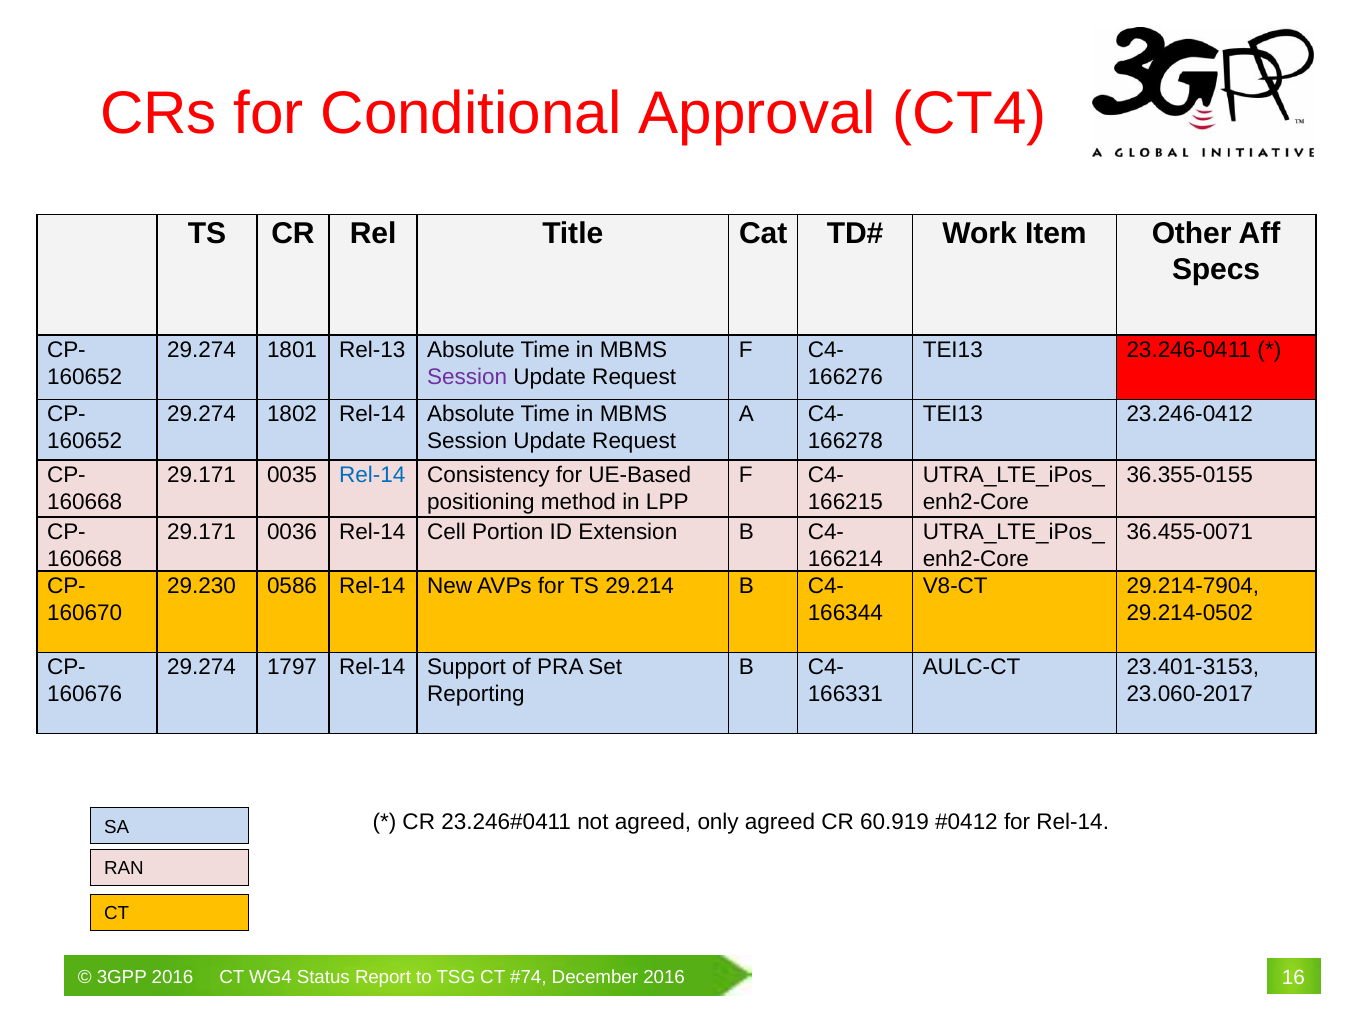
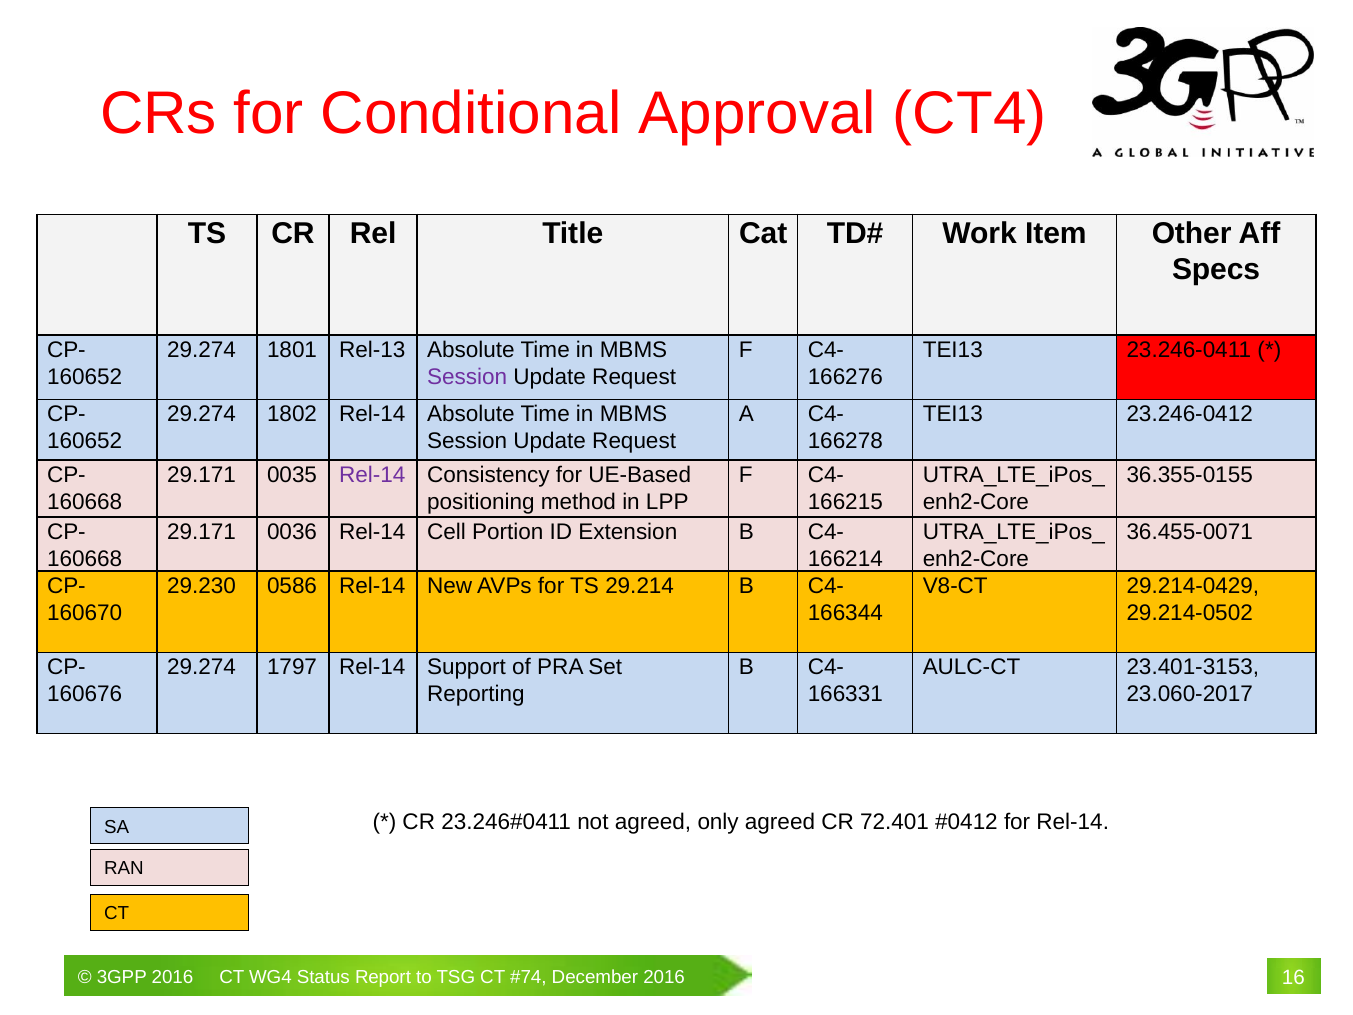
Rel-14 at (372, 474) colour: blue -> purple
29.214-7904: 29.214-7904 -> 29.214-0429
60.919: 60.919 -> 72.401
